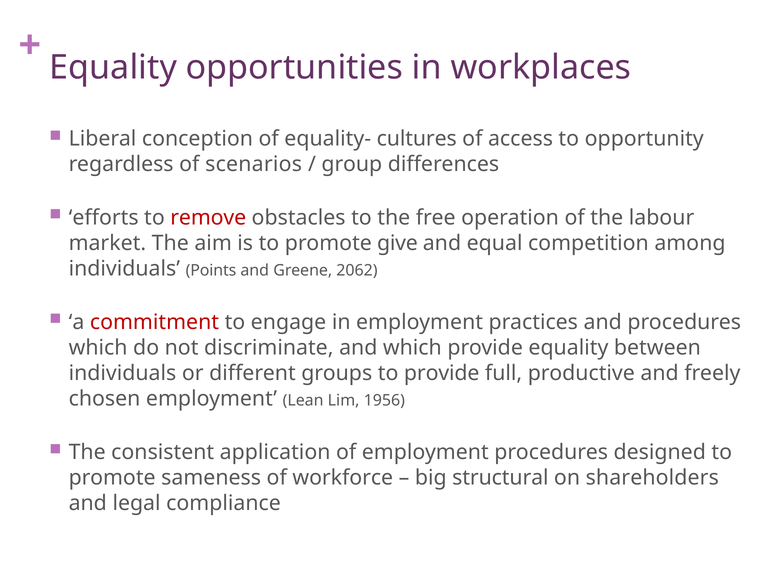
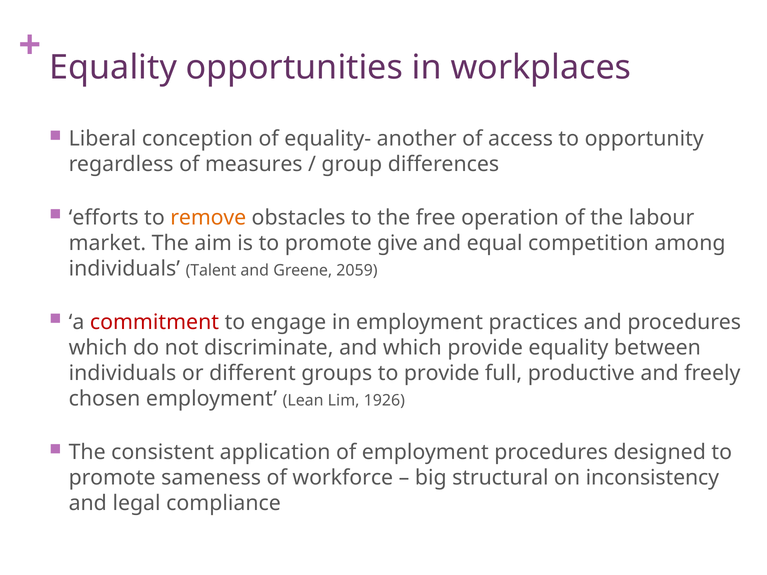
cultures: cultures -> another
scenarios: scenarios -> measures
remove colour: red -> orange
Points: Points -> Talent
2062: 2062 -> 2059
1956: 1956 -> 1926
shareholders: shareholders -> inconsistency
